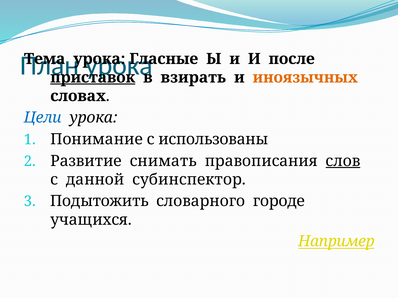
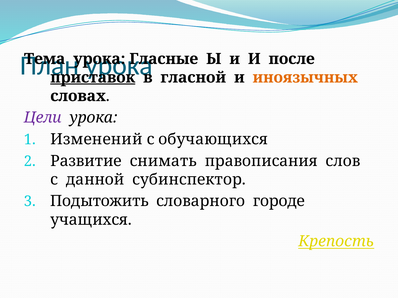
взирать: взирать -> гласной
Цели colour: blue -> purple
Понимание: Понимание -> Изменений
использованы: использованы -> обучающихся
слов underline: present -> none
Например: Например -> Крепость
